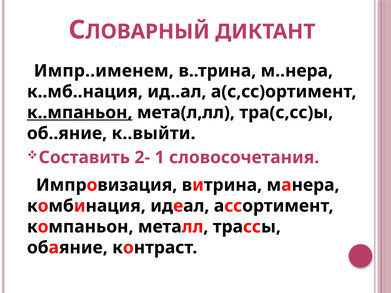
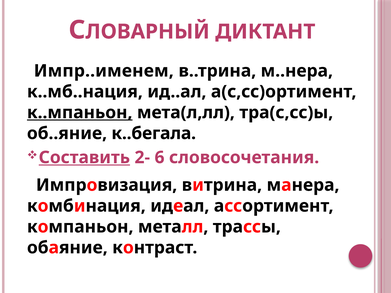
к..выйти: к..выйти -> к..бегала
Составить underline: none -> present
1: 1 -> 6
